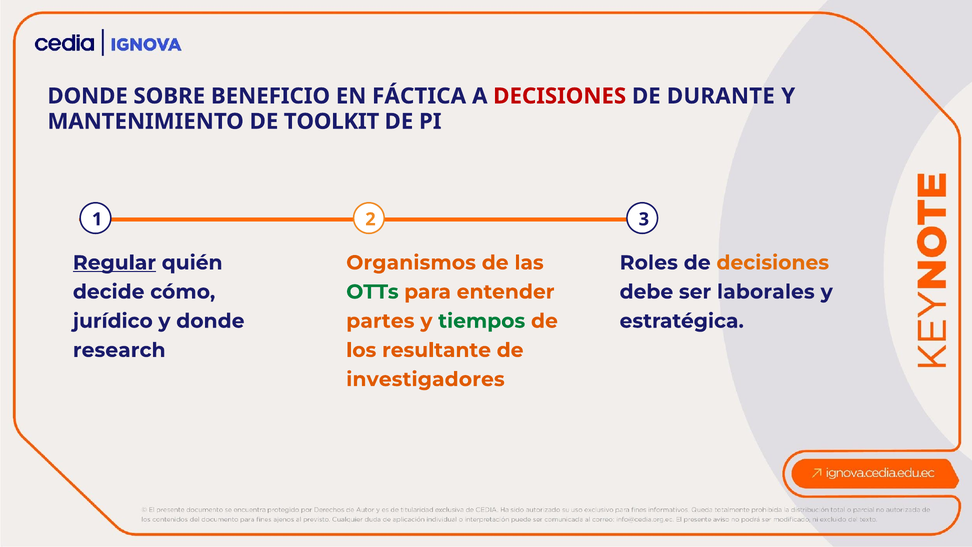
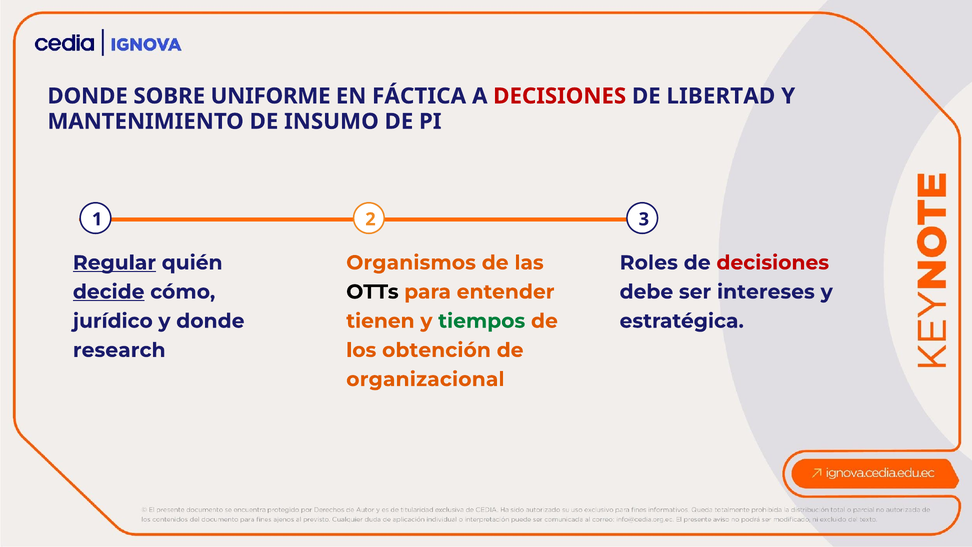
BENEFICIO: BENEFICIO -> UNIFORME
DURANTE: DURANTE -> LIBERTAD
TOOLKIT: TOOLKIT -> INSUMO
decisiones at (773, 263) colour: orange -> red
decide underline: none -> present
OTTs colour: green -> black
laborales: laborales -> intereses
partes: partes -> tienen
resultante: resultante -> obtención
investigadores: investigadores -> organizacional
